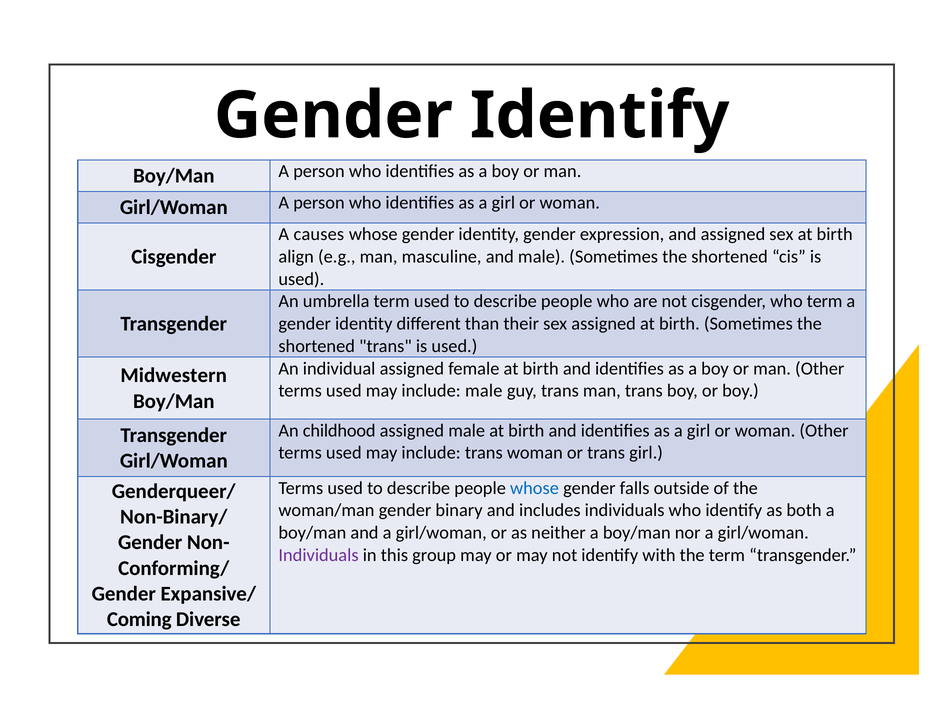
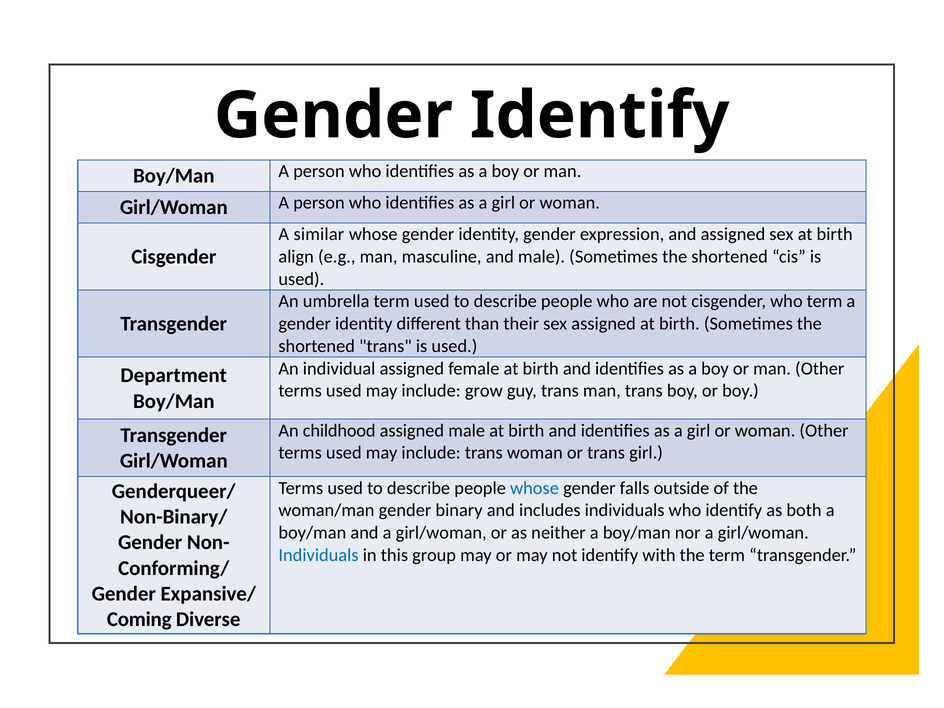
causes: causes -> similar
Midwestern: Midwestern -> Department
include male: male -> grow
Individuals at (319, 555) colour: purple -> blue
